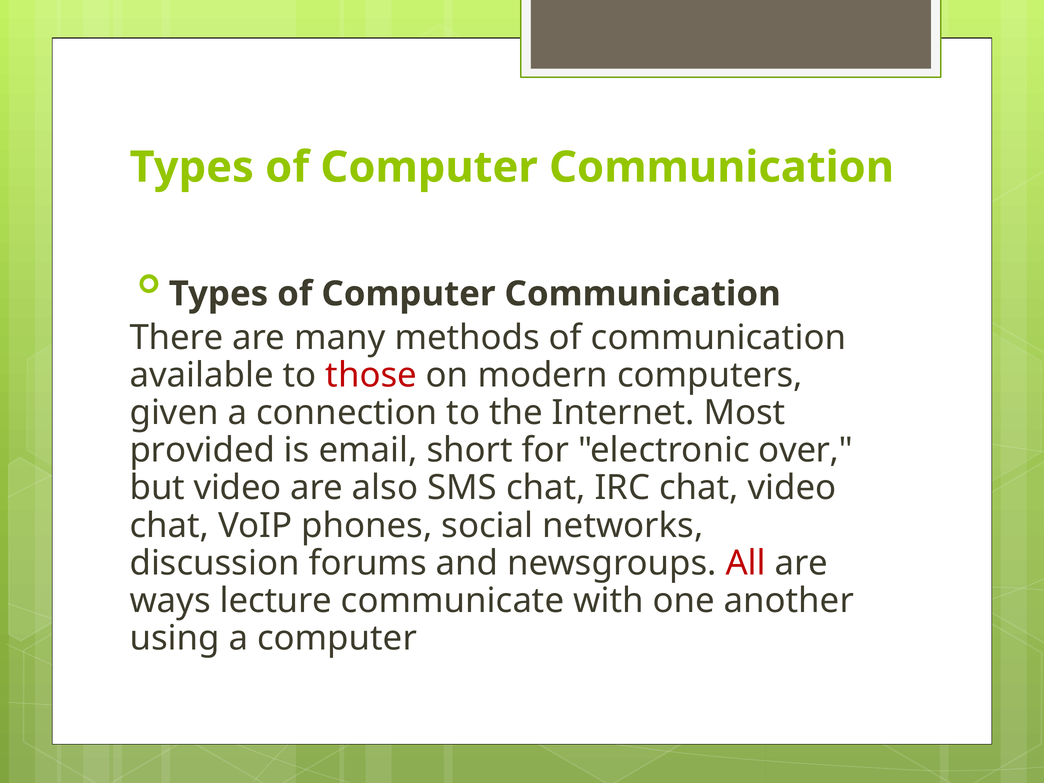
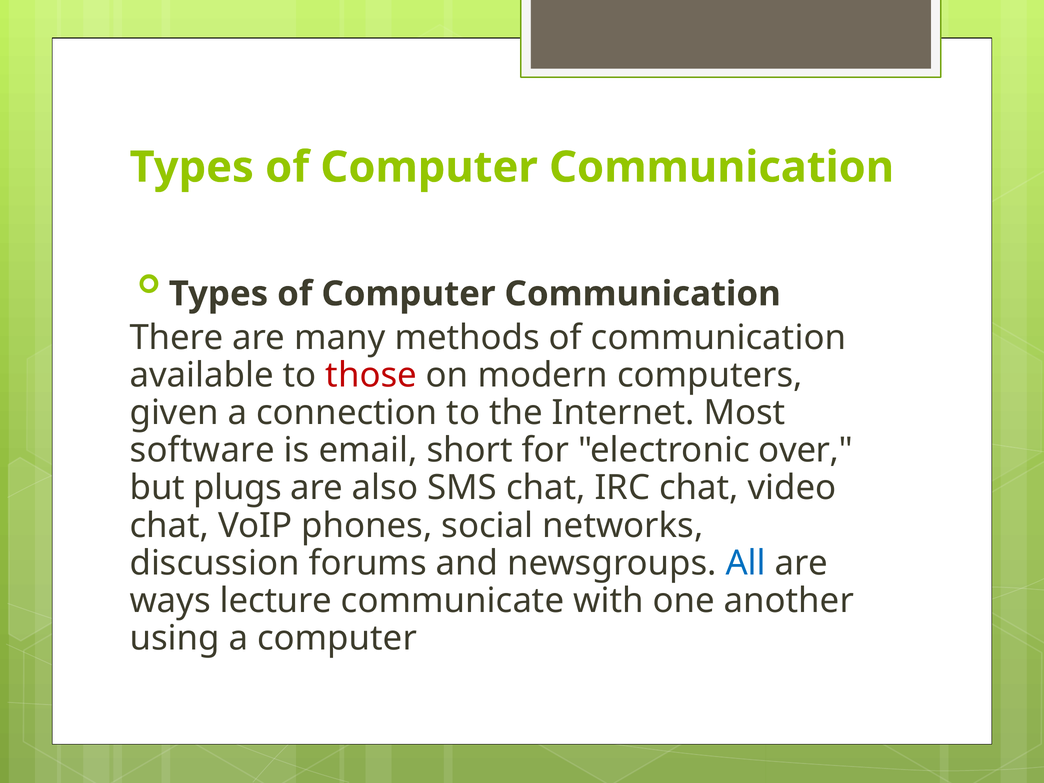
provided: provided -> software
but video: video -> plugs
All colour: red -> blue
